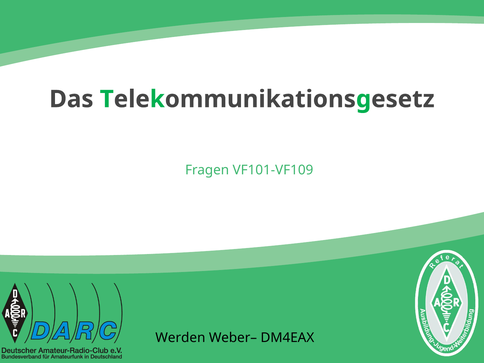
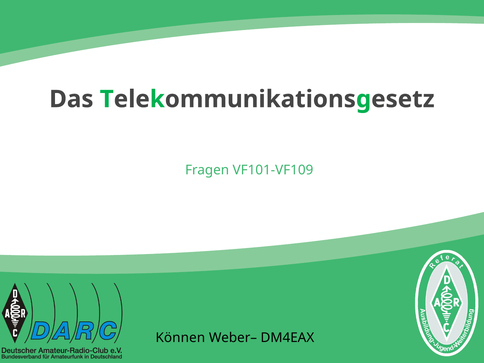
Werden: Werden -> Können
